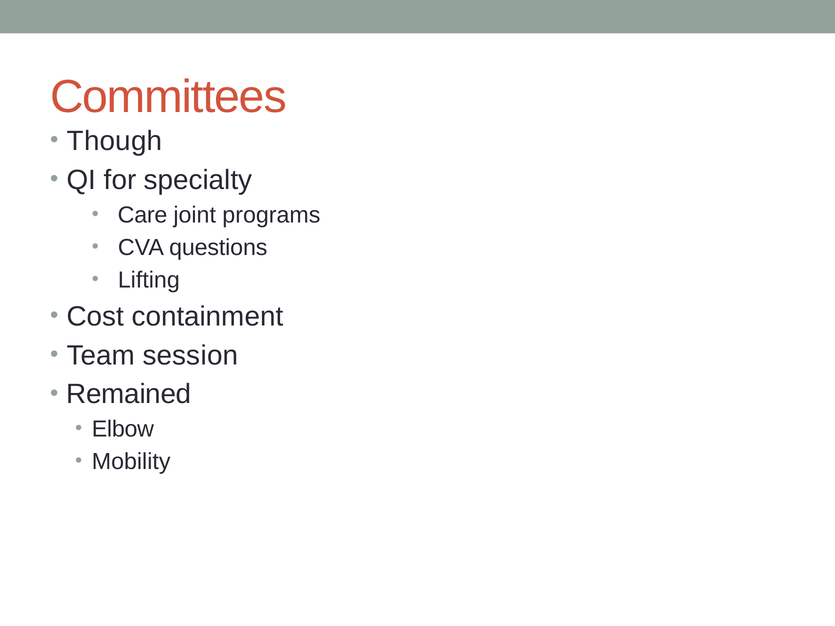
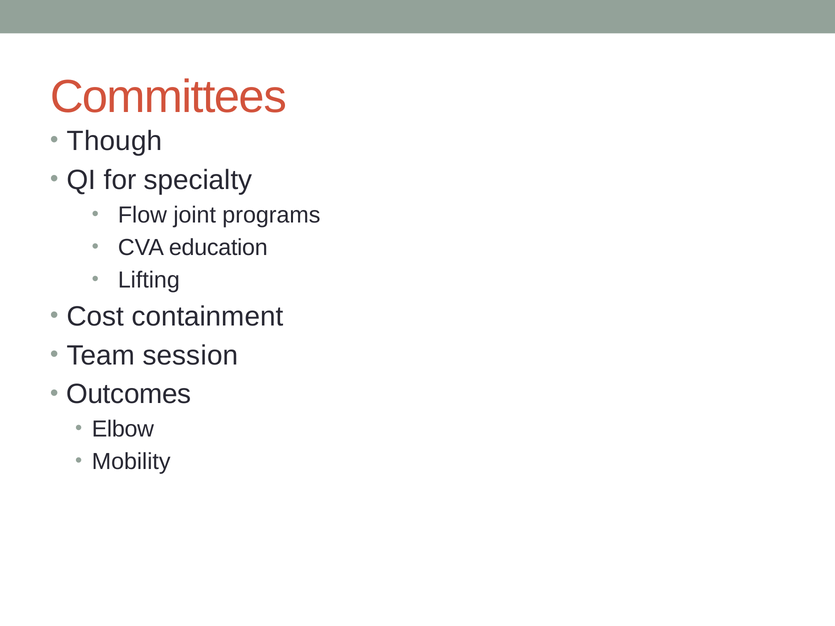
Care: Care -> Flow
questions: questions -> education
Remained: Remained -> Outcomes
